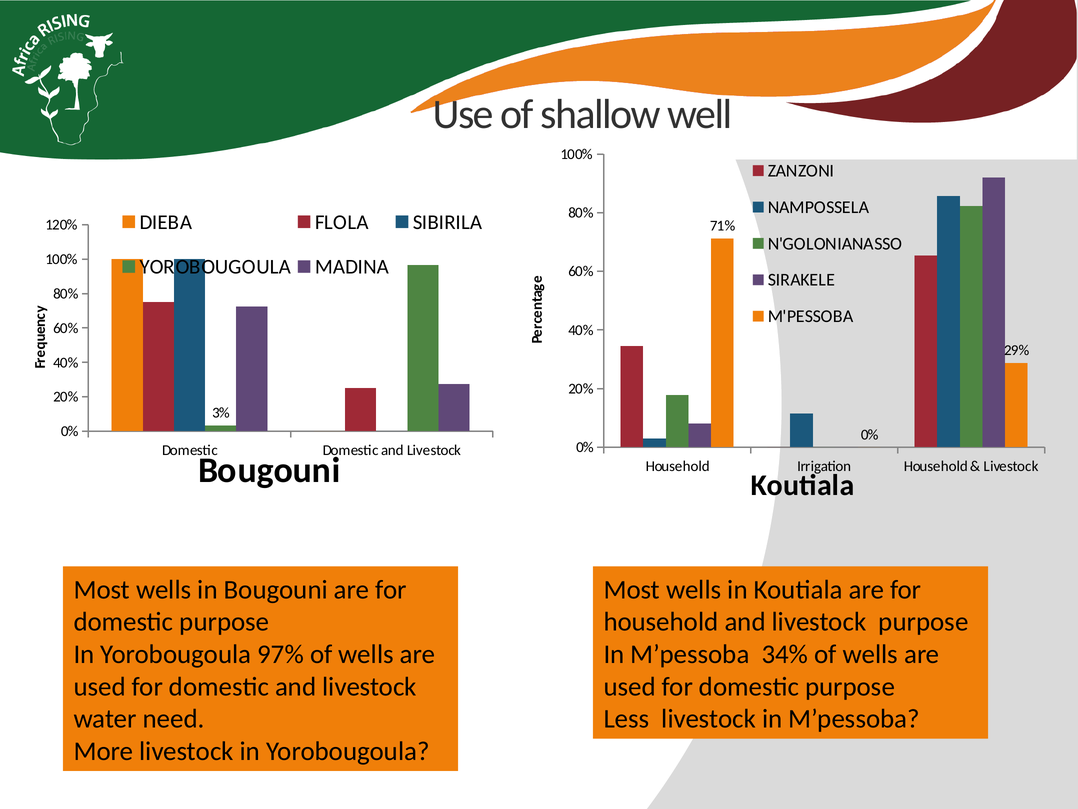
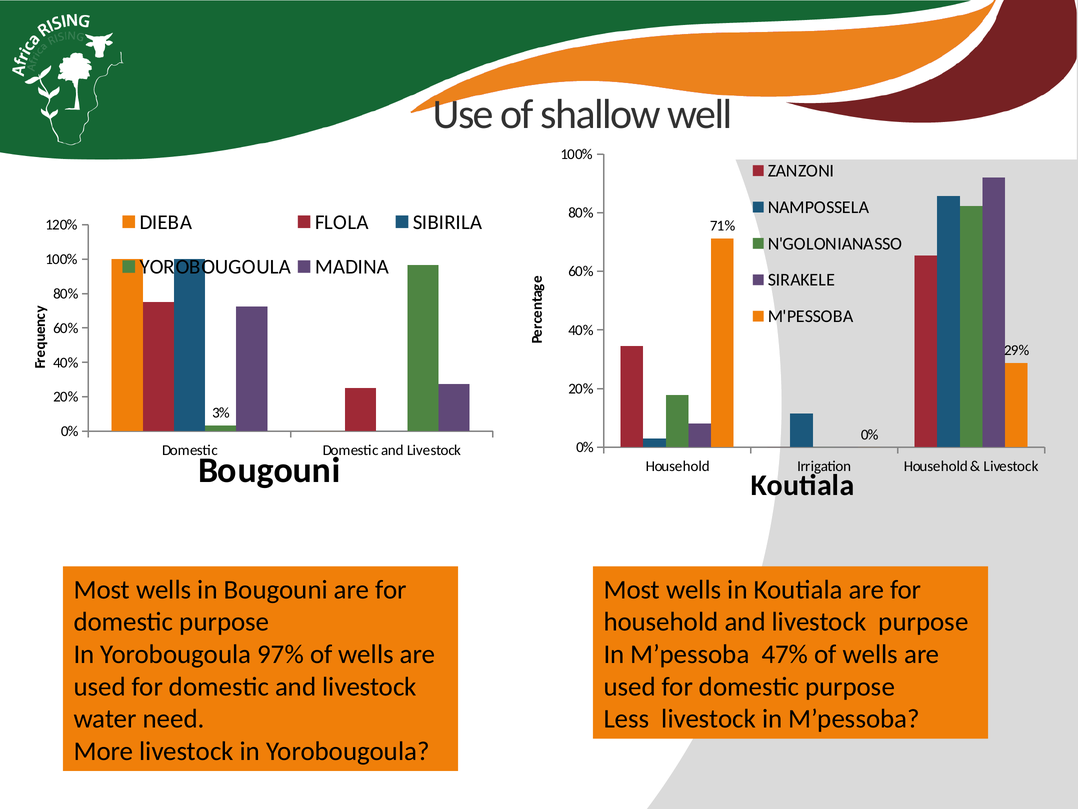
34%: 34% -> 47%
